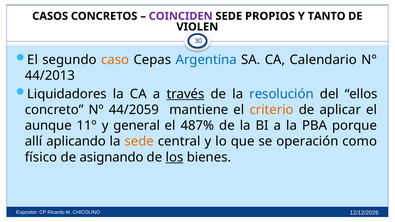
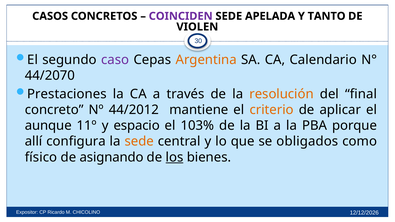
PROPIOS: PROPIOS -> APELADA
caso colour: orange -> purple
Argentina colour: blue -> orange
44/2013: 44/2013 -> 44/2070
Liquidadores: Liquidadores -> Prestaciones
través underline: present -> none
resolución colour: blue -> orange
ellos: ellos -> final
44/2059: 44/2059 -> 44/2012
general: general -> espacio
487%: 487% -> 103%
aplicando: aplicando -> configura
operación: operación -> obligados
